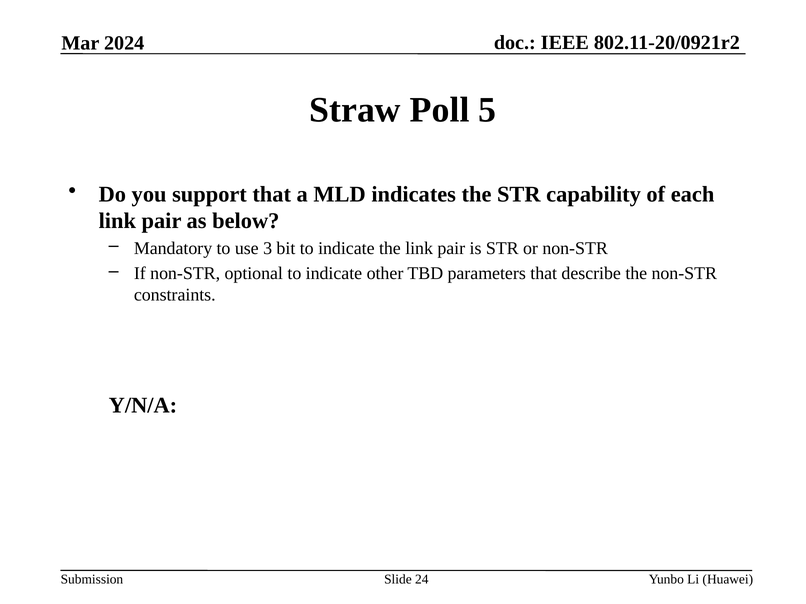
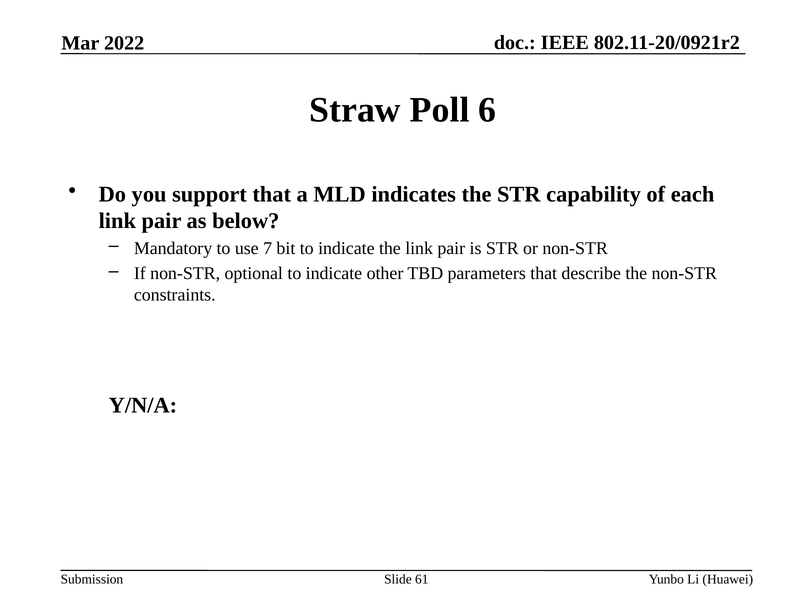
2024: 2024 -> 2022
5: 5 -> 6
3: 3 -> 7
24: 24 -> 61
